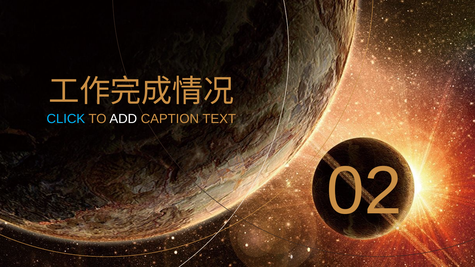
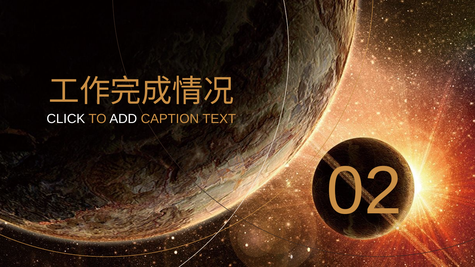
CLICK colour: light blue -> white
